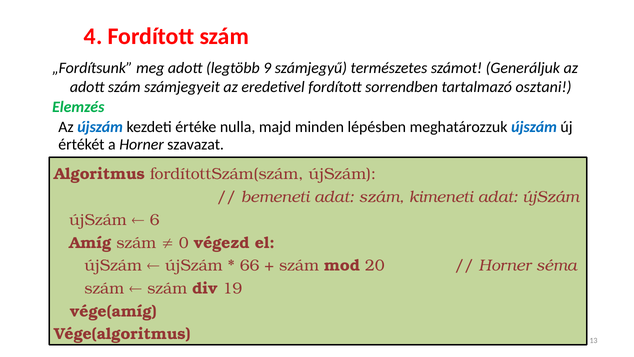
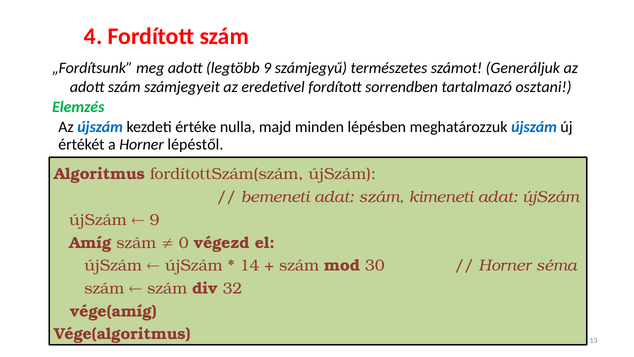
szavazat: szavazat -> lépéstől
6 at (155, 220): 6 -> 9
66: 66 -> 14
20: 20 -> 30
19: 19 -> 32
